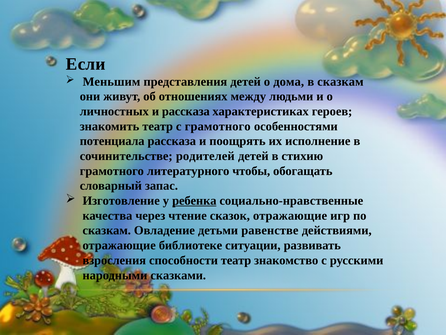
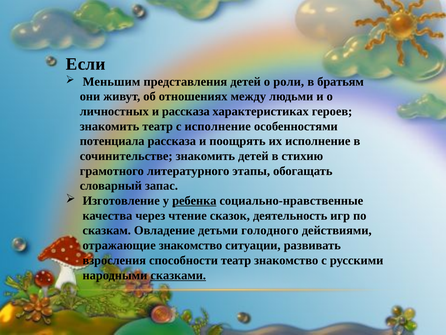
дома: дома -> роли
в сказкам: сказкам -> братьям
с грамотного: грамотного -> исполнение
сочинительстве родителей: родителей -> знакомить
чтобы: чтобы -> этапы
сказок отражающие: отражающие -> деятельность
равенстве: равенстве -> голодного
отражающие библиотеке: библиотеке -> знакомство
сказками underline: none -> present
